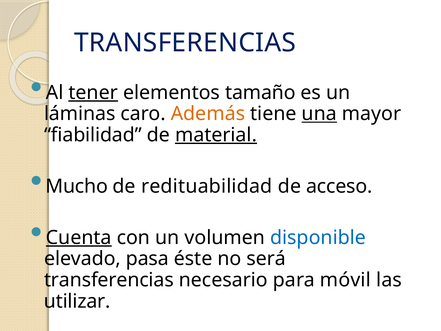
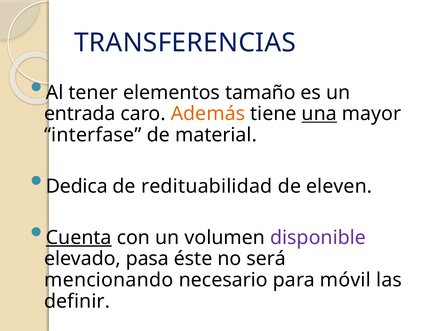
tener underline: present -> none
láminas: láminas -> entrada
fiabilidad: fiabilidad -> interfase
material underline: present -> none
Mucho: Mucho -> Dedica
acceso: acceso -> eleven
disponible colour: blue -> purple
transferencias at (109, 280): transferencias -> mencionando
utilizar: utilizar -> definir
